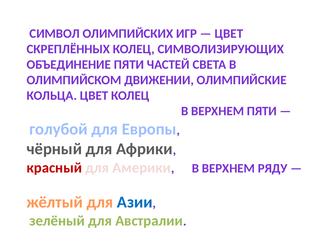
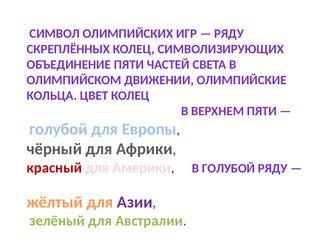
ЦВЕТ at (229, 34): ЦВЕТ -> РЯДУ
ВЕРХНЕМ at (228, 168): ВЕРХНЕМ -> ГОЛУБОЙ
Азии colour: blue -> purple
